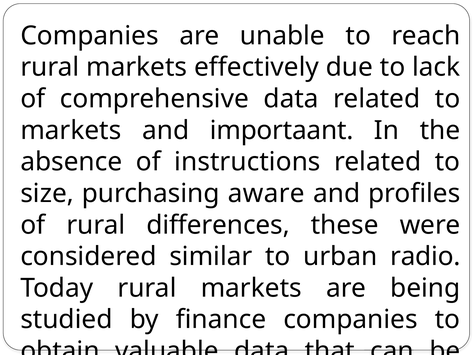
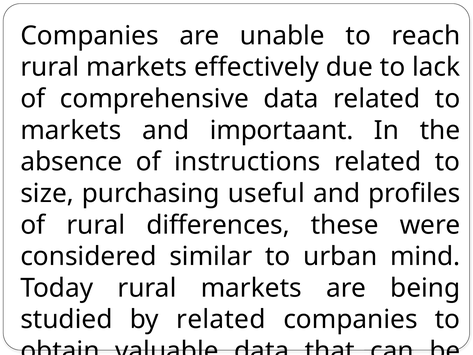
aware: aware -> useful
radio: radio -> mind
by finance: finance -> related
